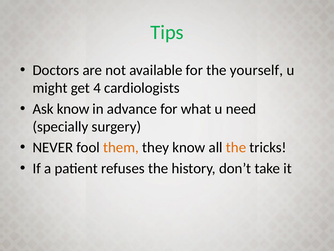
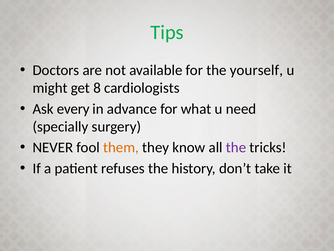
4: 4 -> 8
Ask know: know -> every
the at (236, 147) colour: orange -> purple
